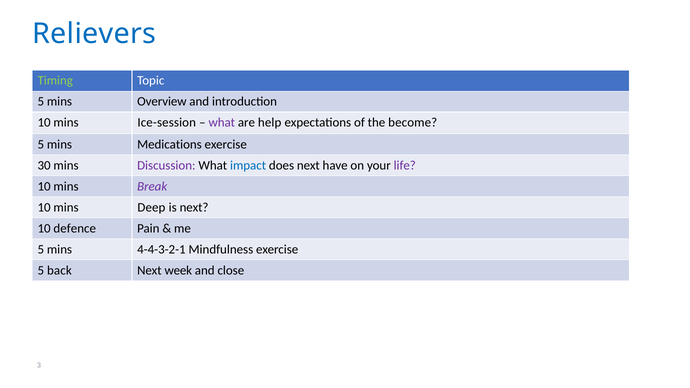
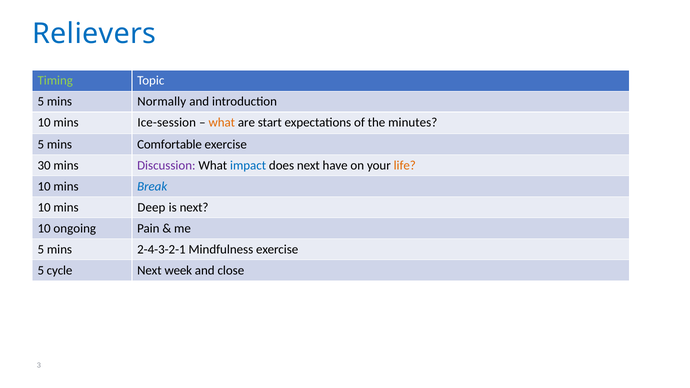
Overview: Overview -> Normally
what at (222, 123) colour: purple -> orange
help: help -> start
become: become -> minutes
Medications: Medications -> Comfortable
life colour: purple -> orange
Break colour: purple -> blue
defence: defence -> ongoing
4-4-3-2-1: 4-4-3-2-1 -> 2-4-3-2-1
back: back -> cycle
